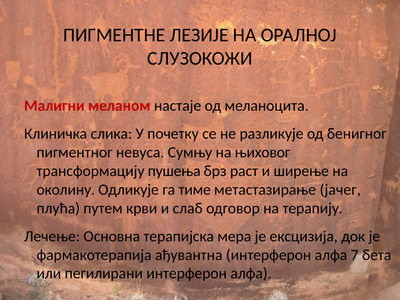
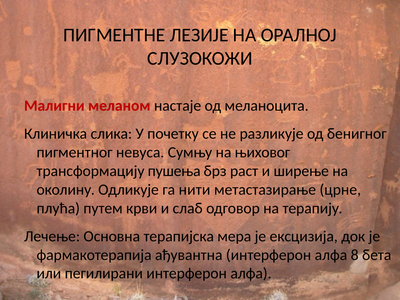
тиме: тиме -> нити
јачег: јачег -> црне
7: 7 -> 8
